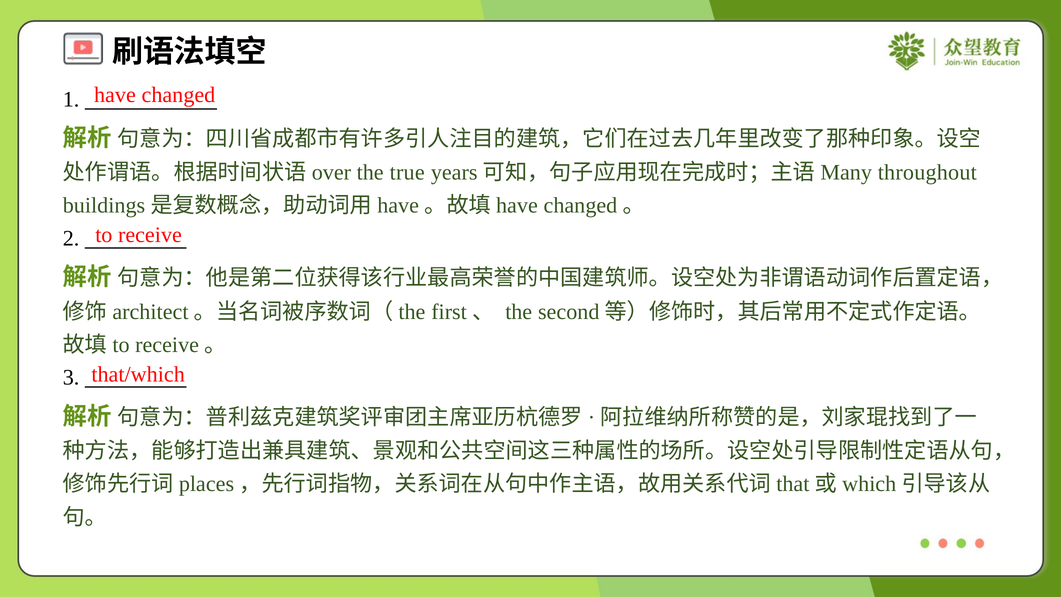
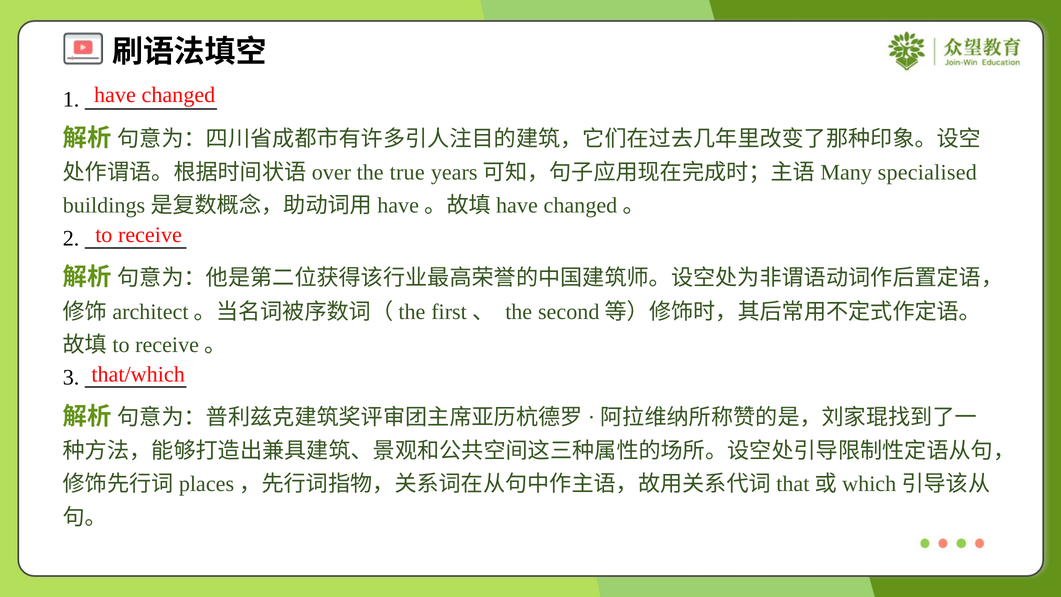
throughout: throughout -> specialised
